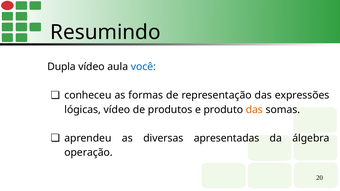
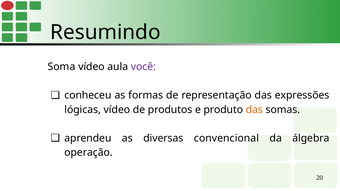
Dupla: Dupla -> Soma
você colour: blue -> purple
apresentadas: apresentadas -> convencional
